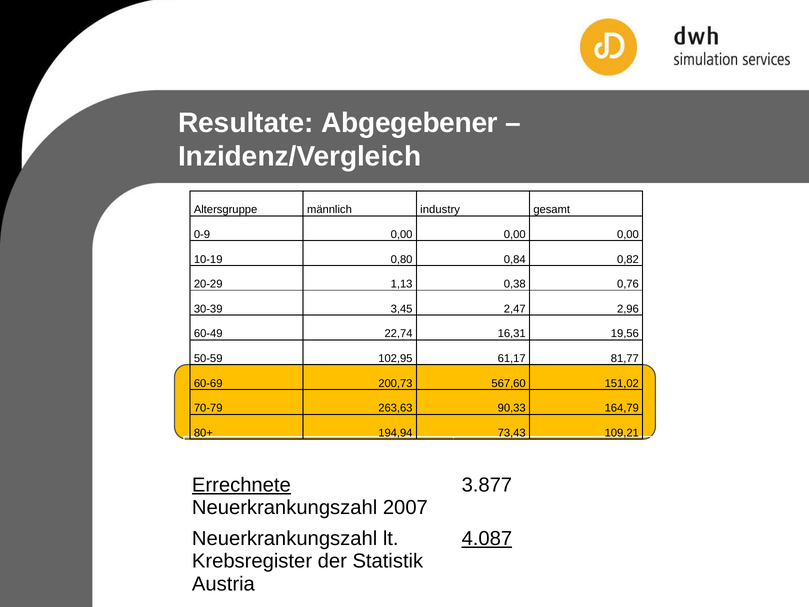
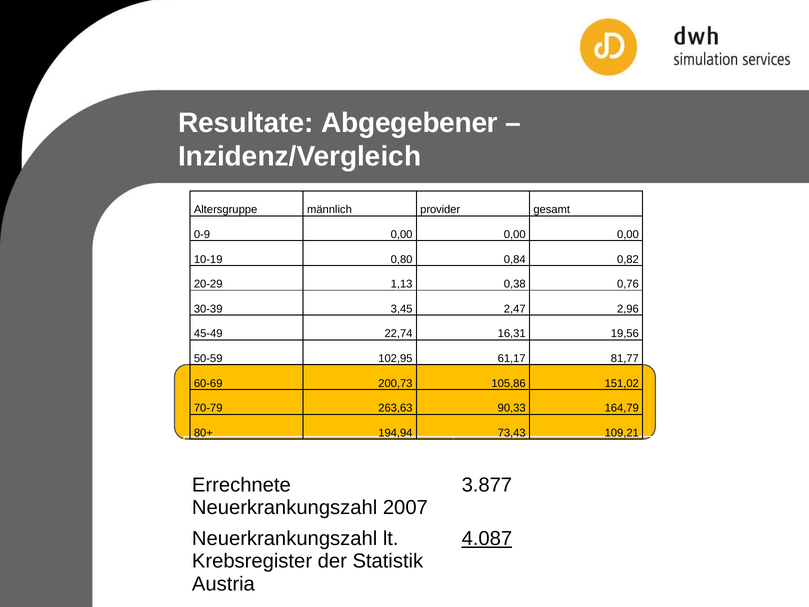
industry: industry -> provider
60-49: 60-49 -> 45-49
567,60: 567,60 -> 105,86
Errechnete underline: present -> none
